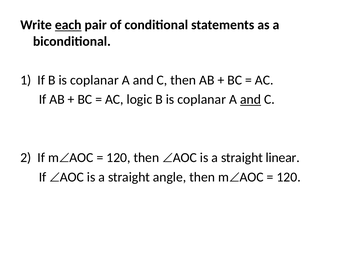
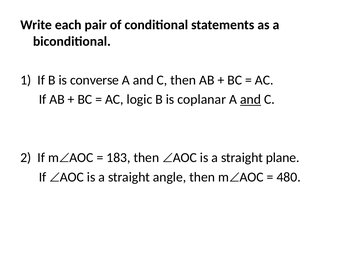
each underline: present -> none
If B is coplanar: coplanar -> converse
120 at (118, 157): 120 -> 183
linear: linear -> plane
120 at (289, 177): 120 -> 480
